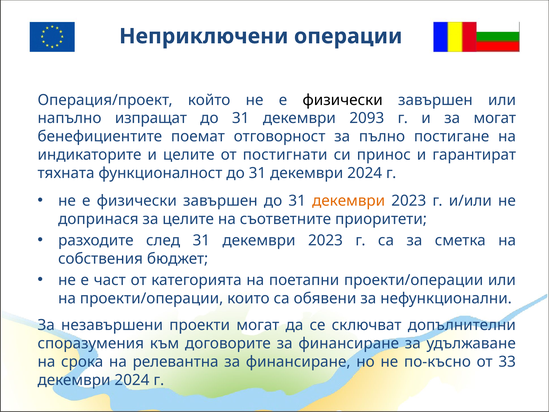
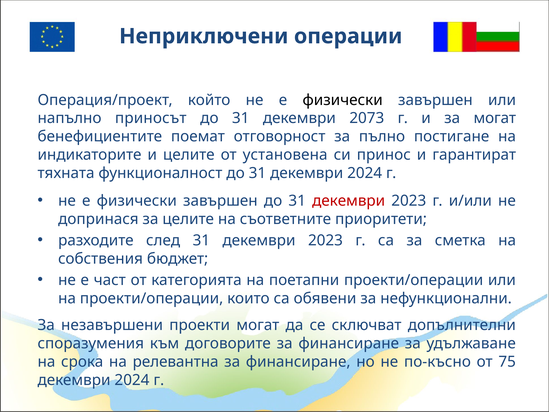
изпращат: изпращат -> приносът
2093: 2093 -> 2073
постигнати: постигнати -> установена
декември at (349, 201) colour: orange -> red
33: 33 -> 75
